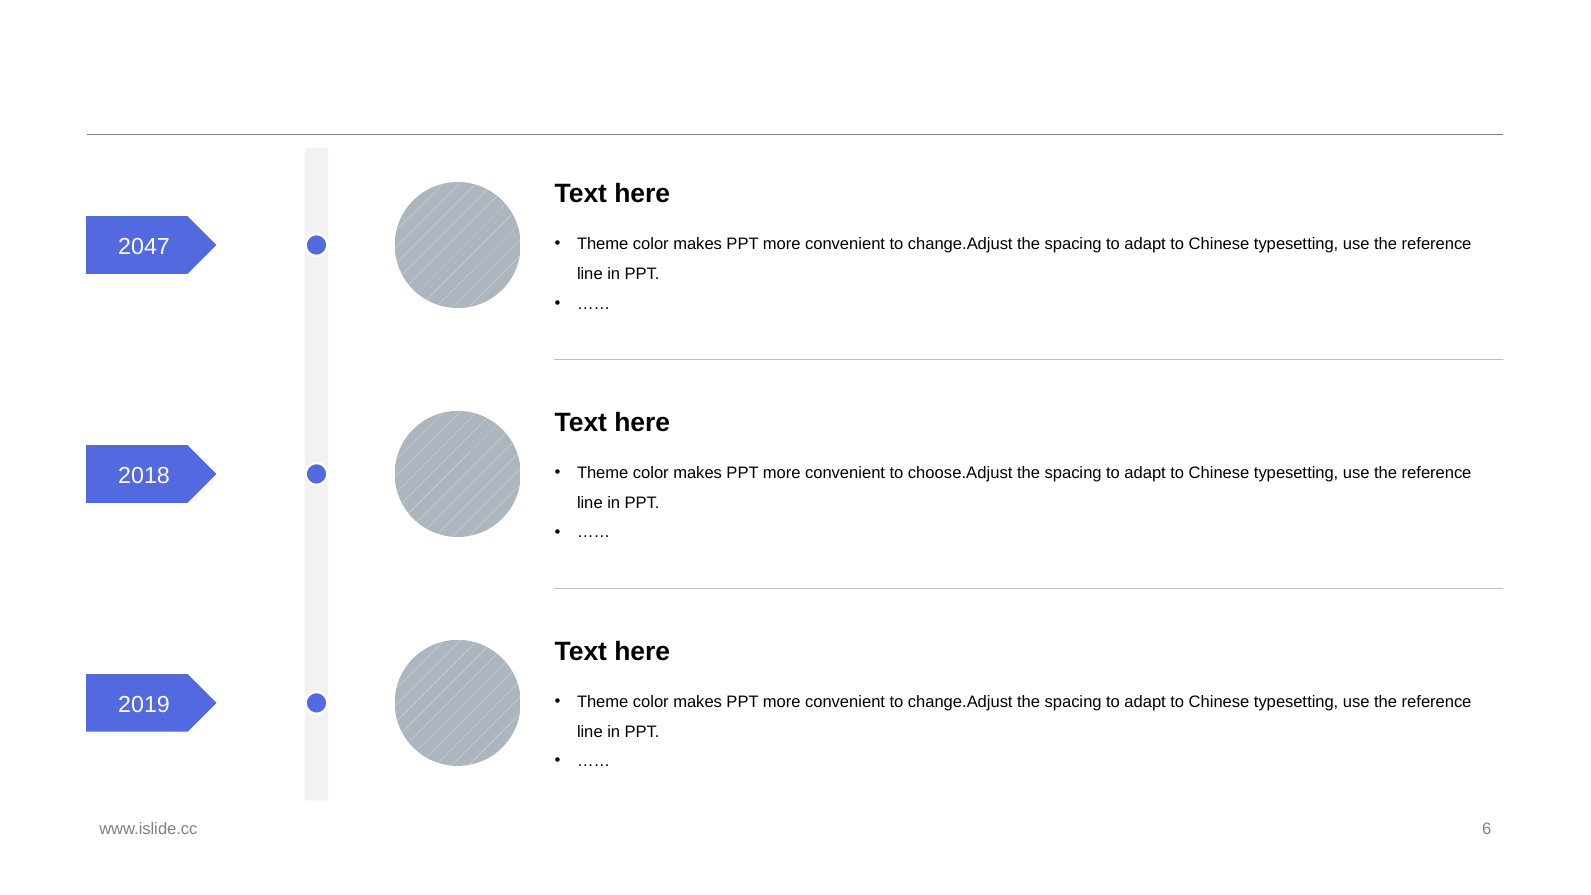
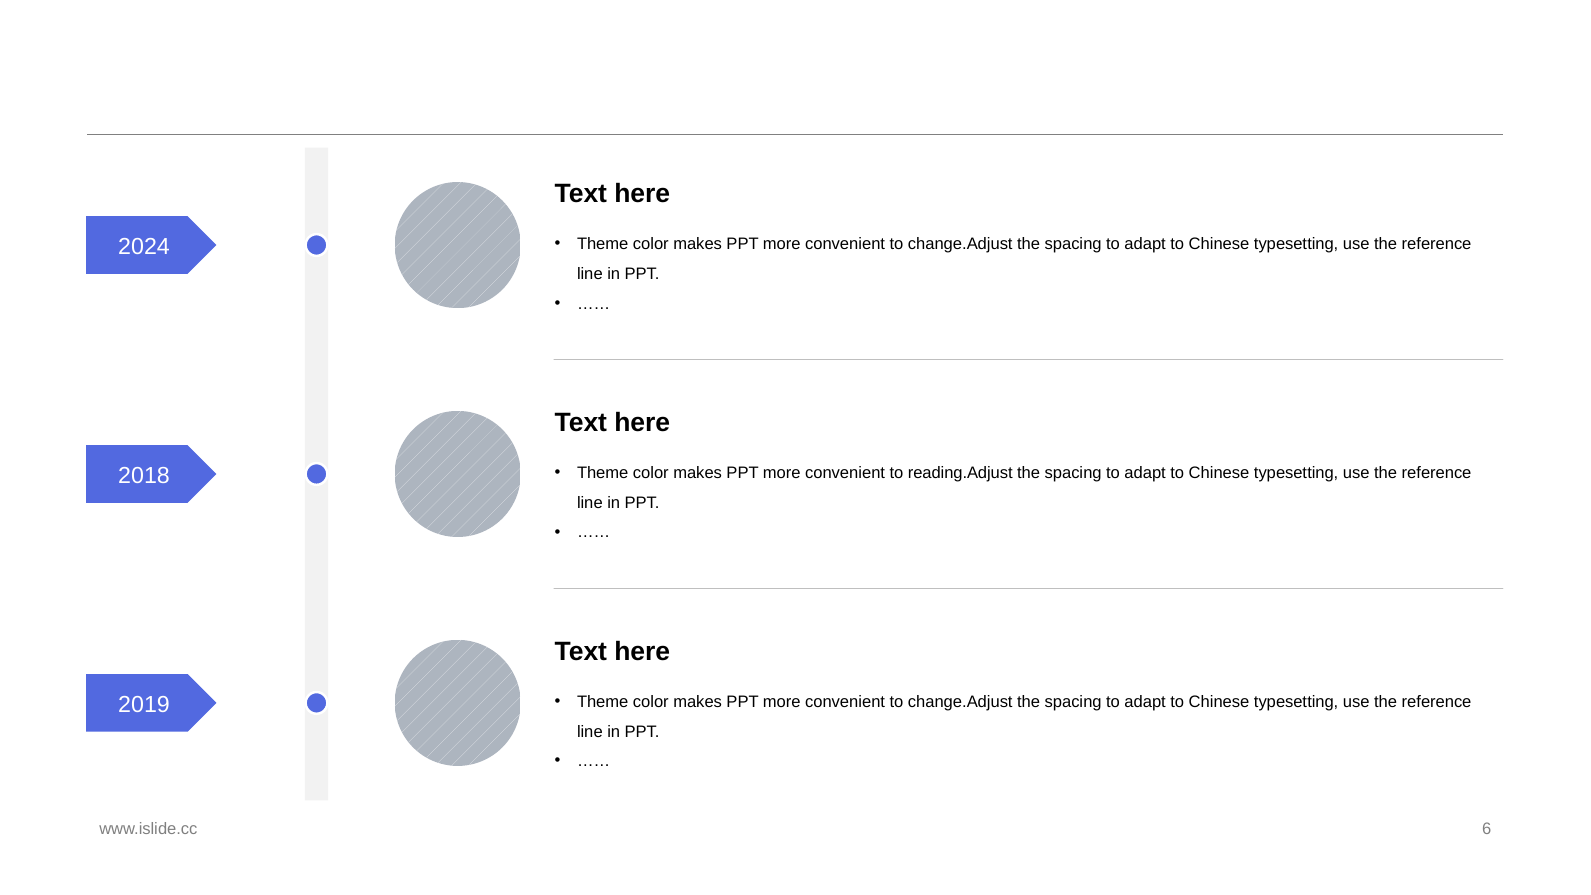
2047: 2047 -> 2024
choose.Adjust: choose.Adjust -> reading.Adjust
